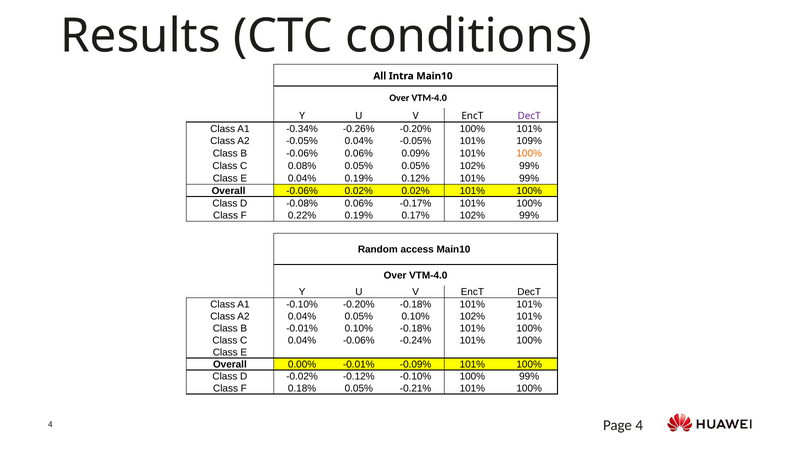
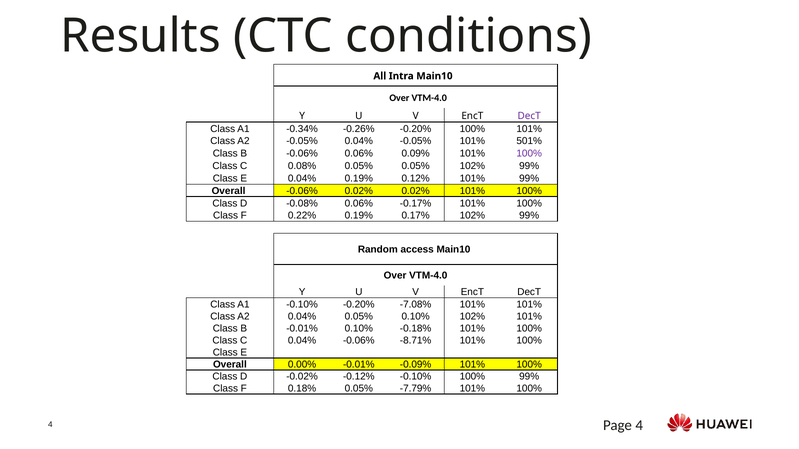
109%: 109% -> 501%
100% at (529, 154) colour: orange -> purple
-0.20% -0.18%: -0.18% -> -7.08%
-0.24%: -0.24% -> -8.71%
-0.21%: -0.21% -> -7.79%
